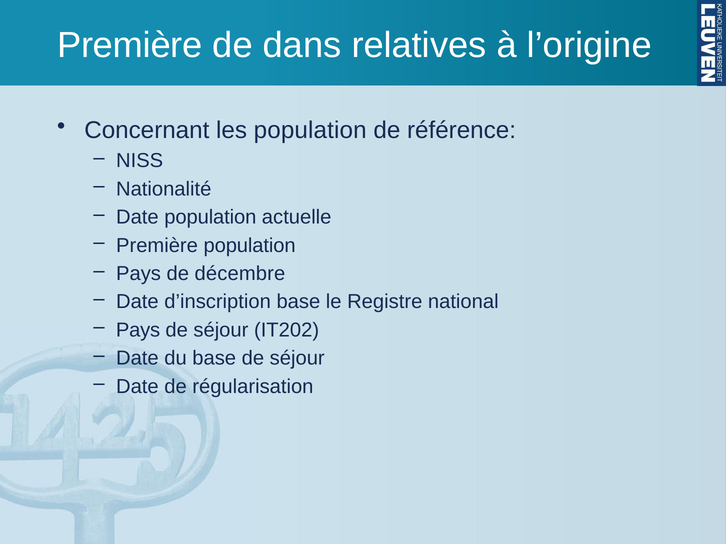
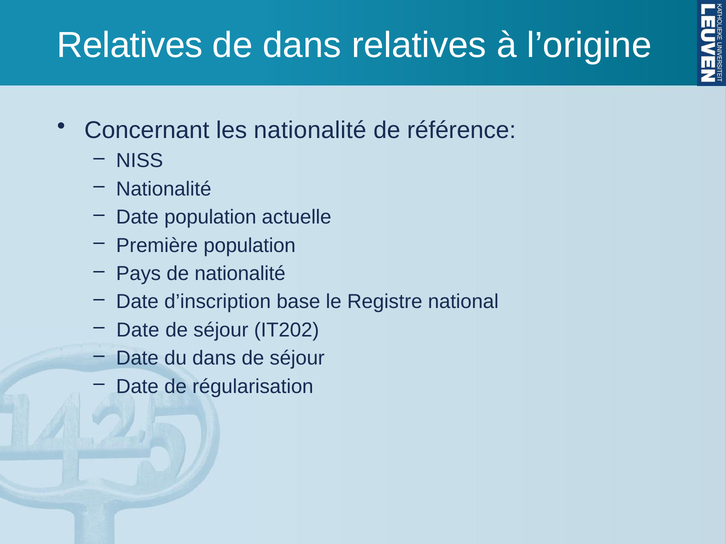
Première at (130, 45): Première -> Relatives
les population: population -> nationalité
de décembre: décembre -> nationalité
Pays at (138, 330): Pays -> Date
du base: base -> dans
